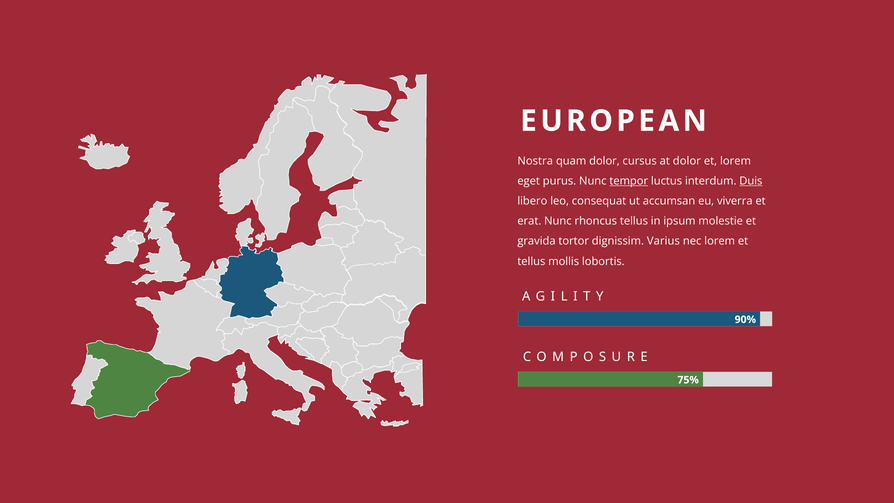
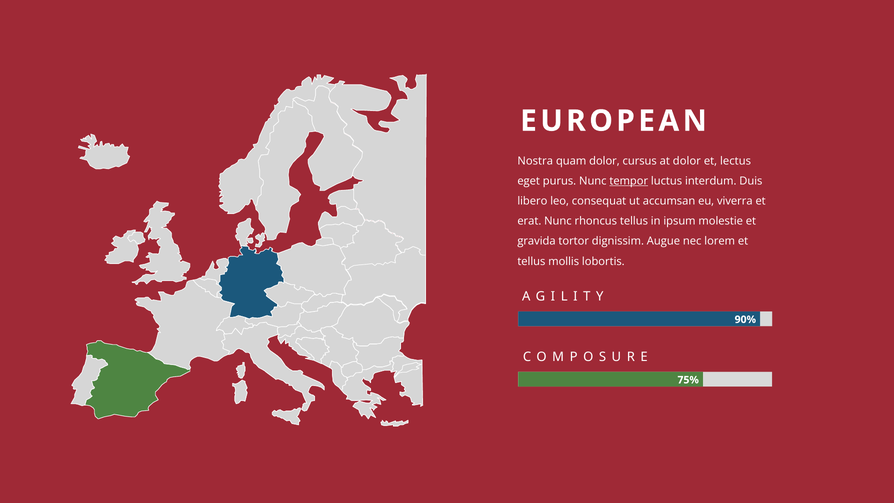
et lorem: lorem -> lectus
Duis underline: present -> none
Varius: Varius -> Augue
